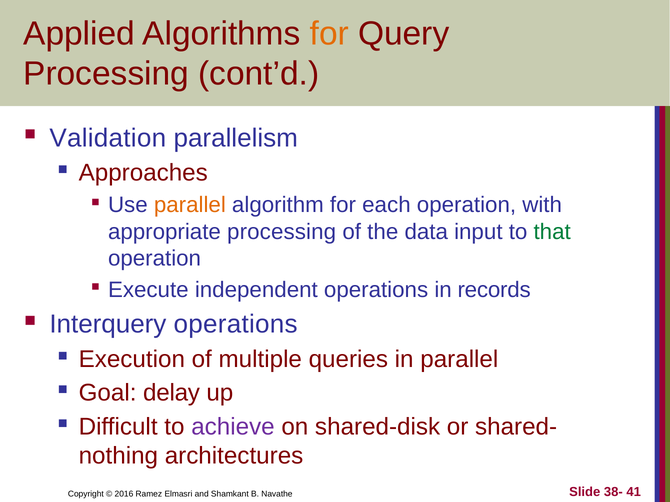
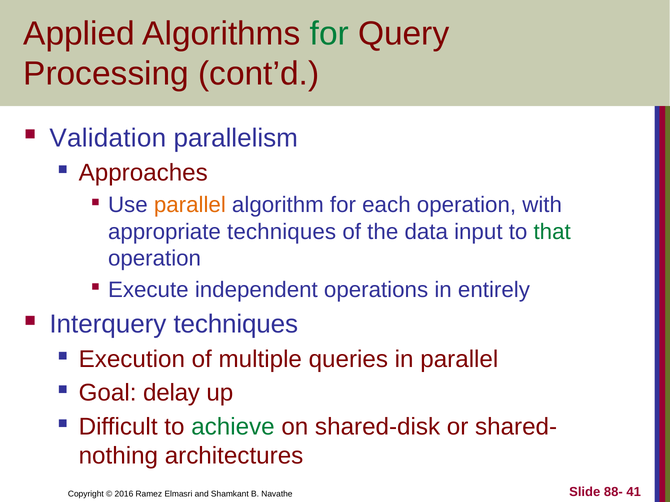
for at (329, 34) colour: orange -> green
appropriate processing: processing -> techniques
records: records -> entirely
Interquery operations: operations -> techniques
achieve colour: purple -> green
38-: 38- -> 88-
